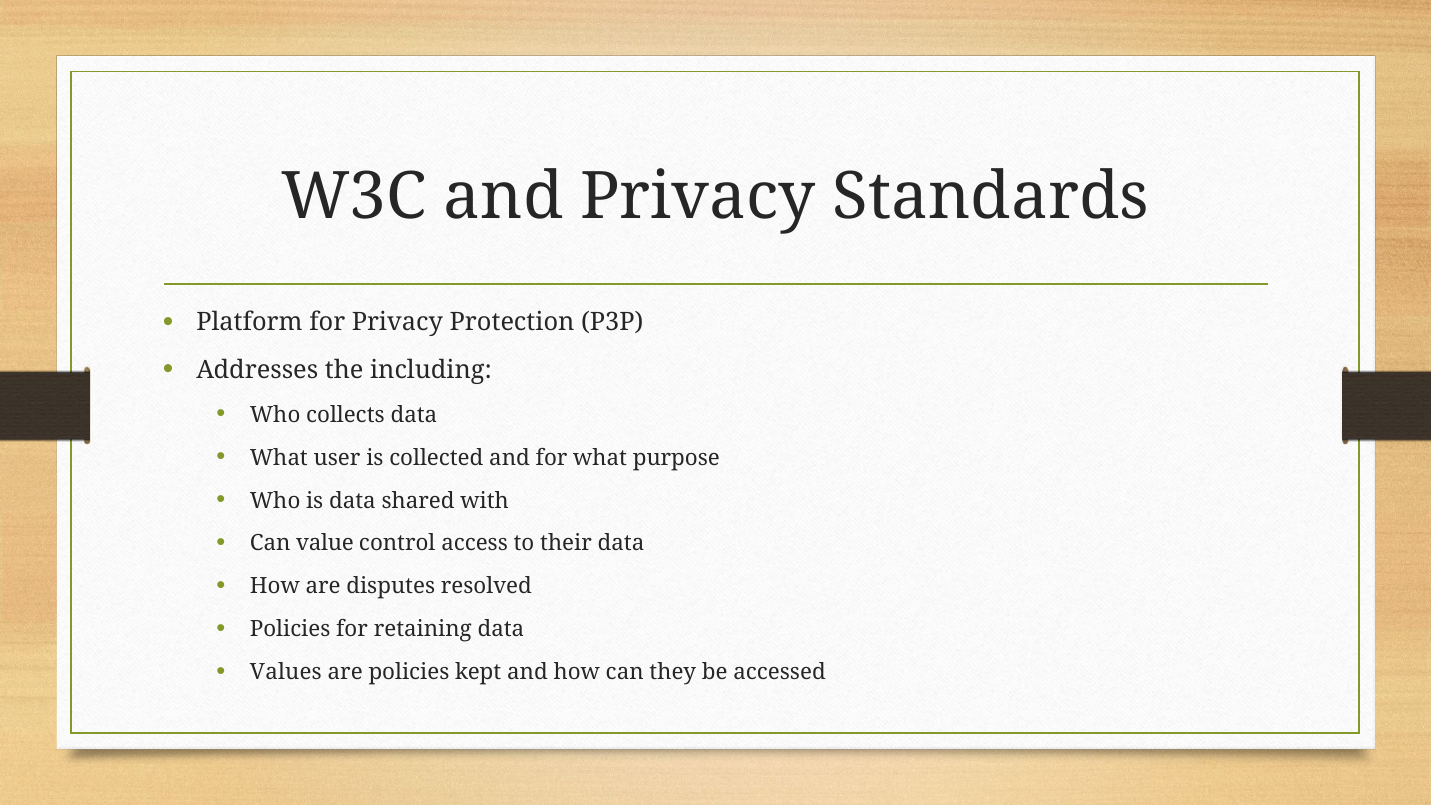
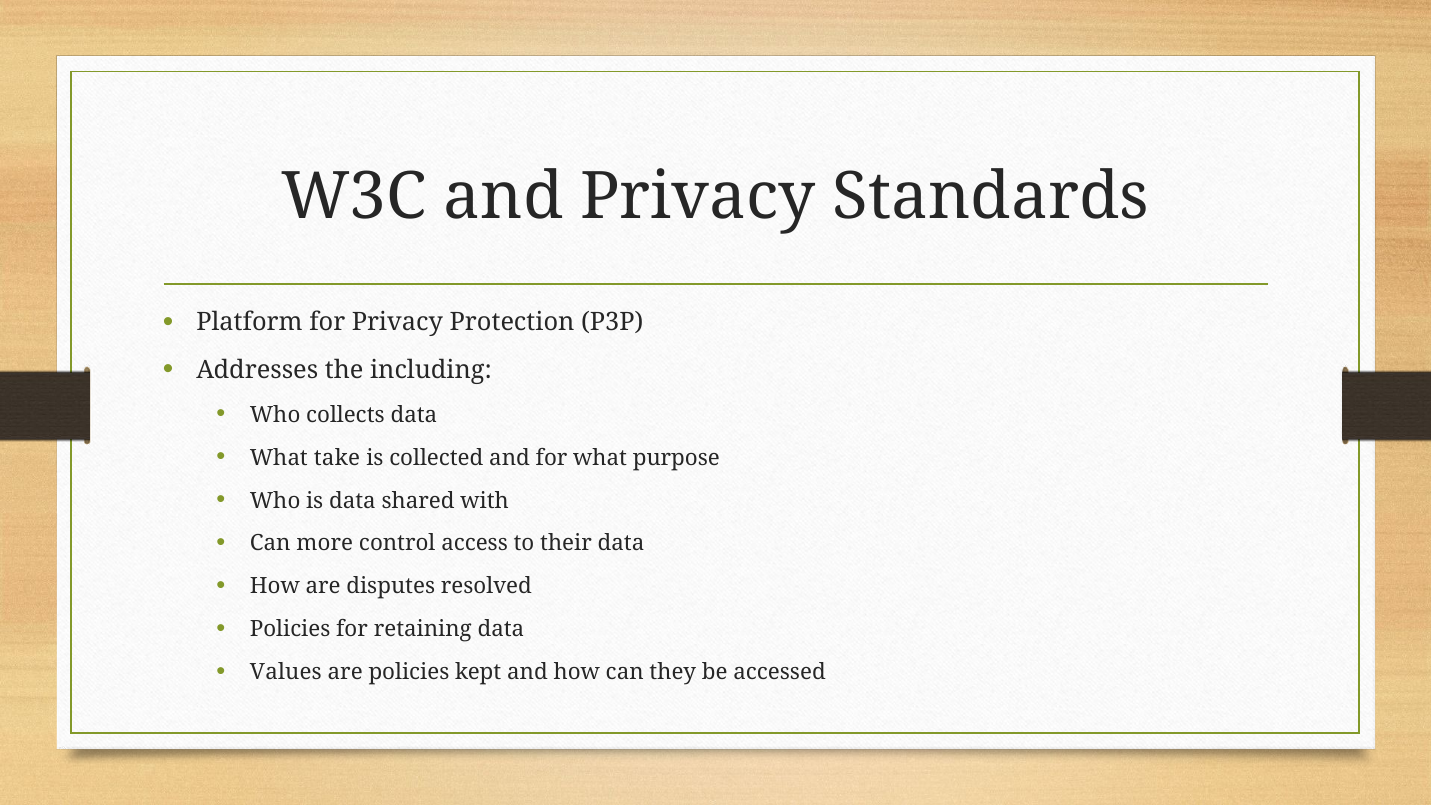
user: user -> take
value: value -> more
